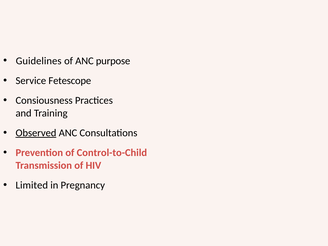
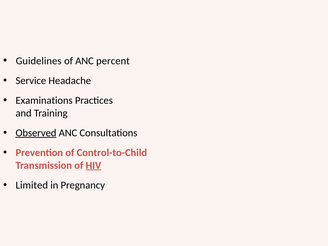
purpose: purpose -> percent
Fetescope: Fetescope -> Headache
Consiousness: Consiousness -> Examinations
HIV underline: none -> present
